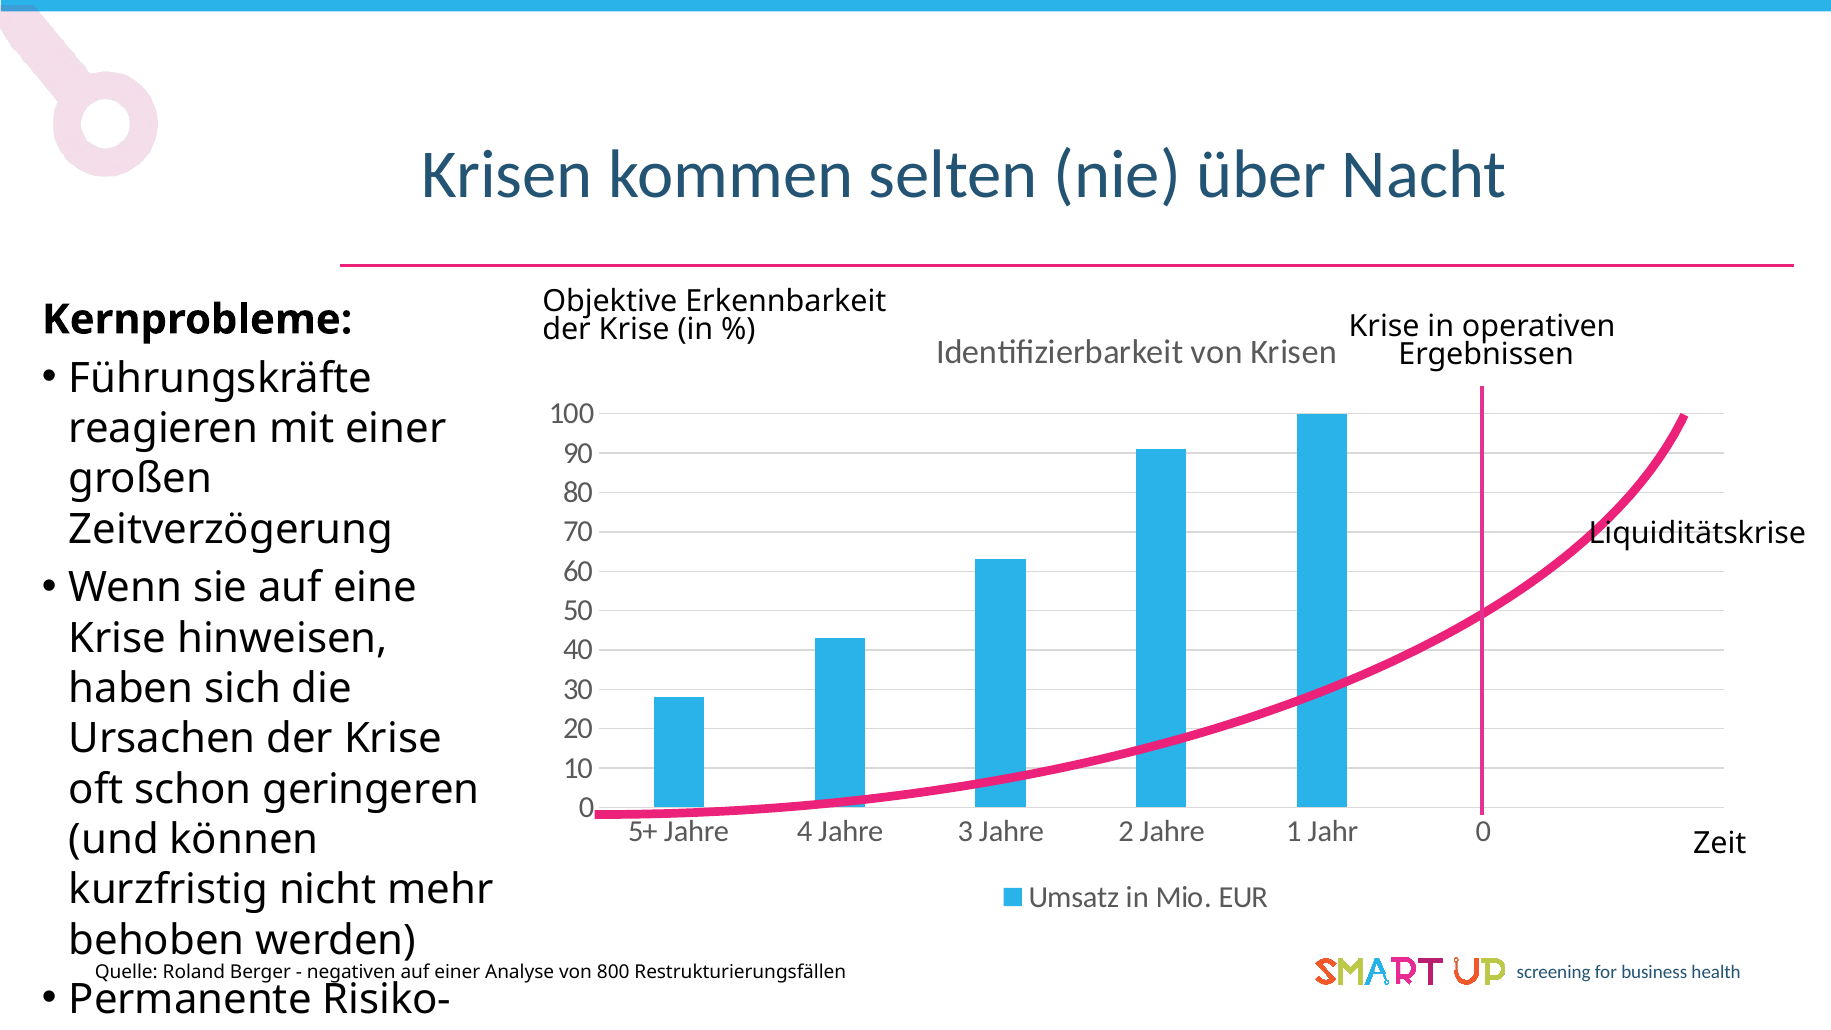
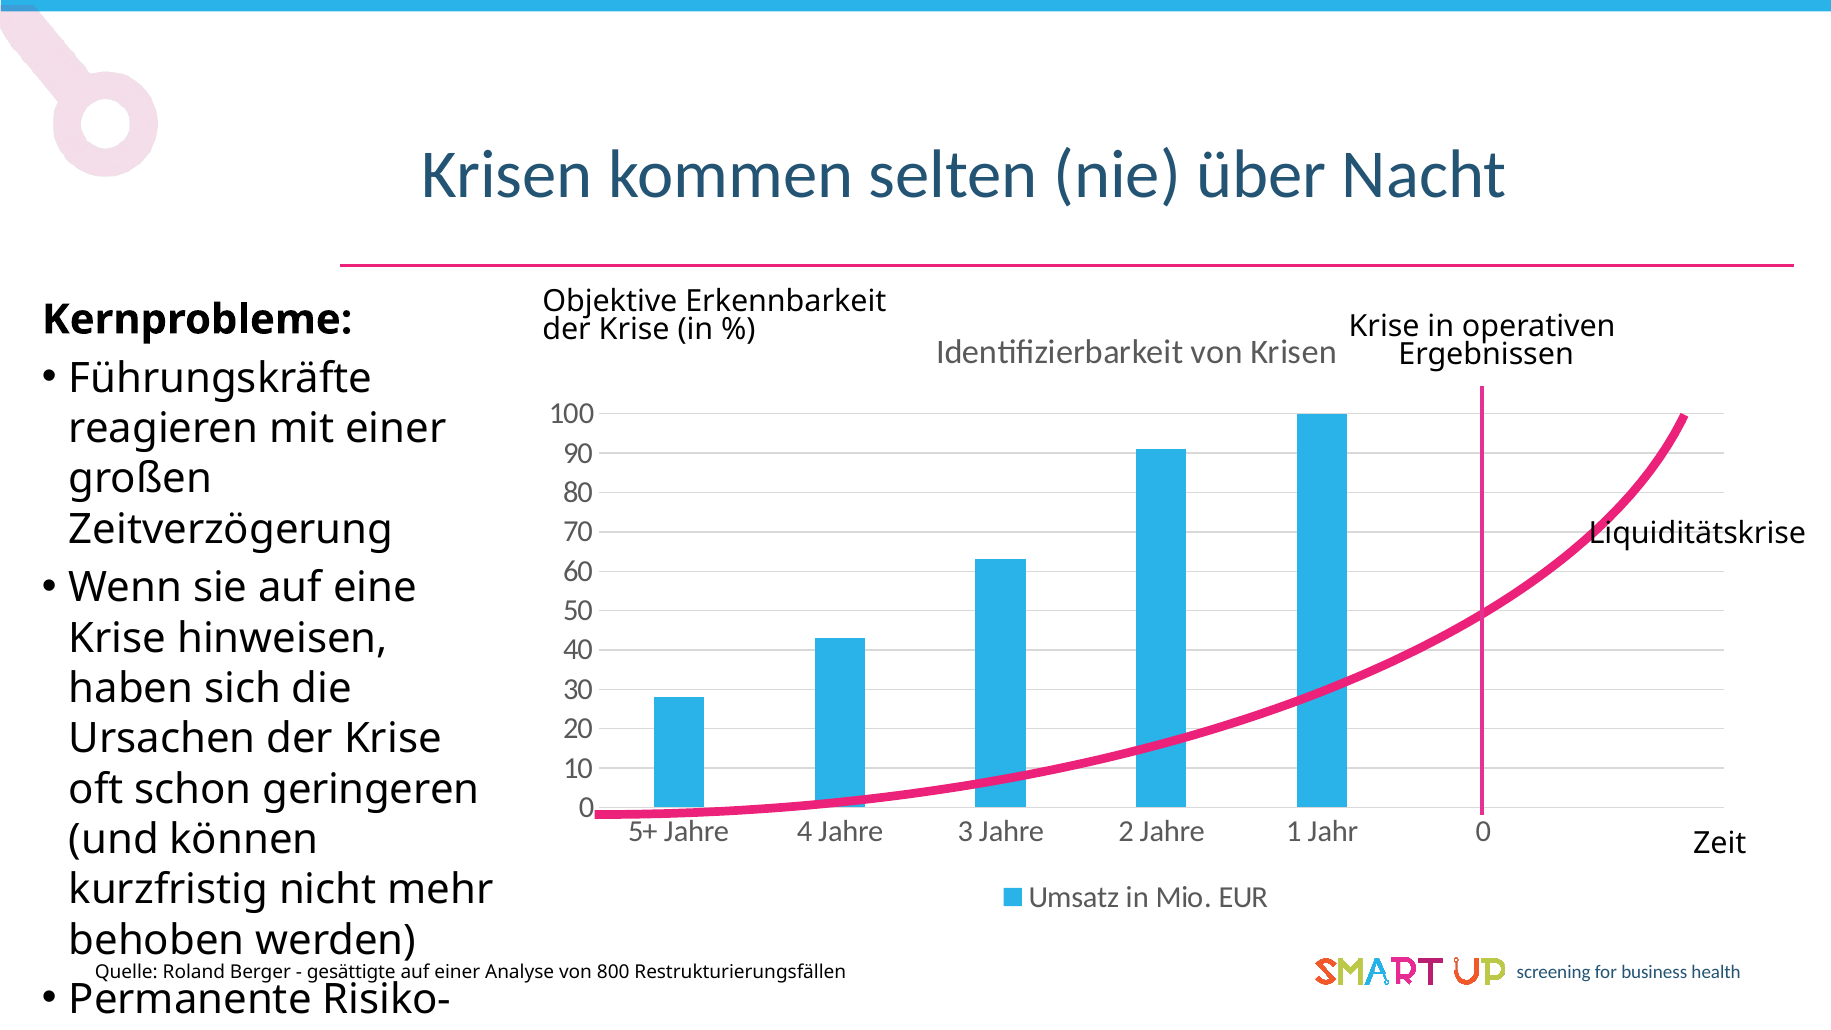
negativen: negativen -> gesättigte
